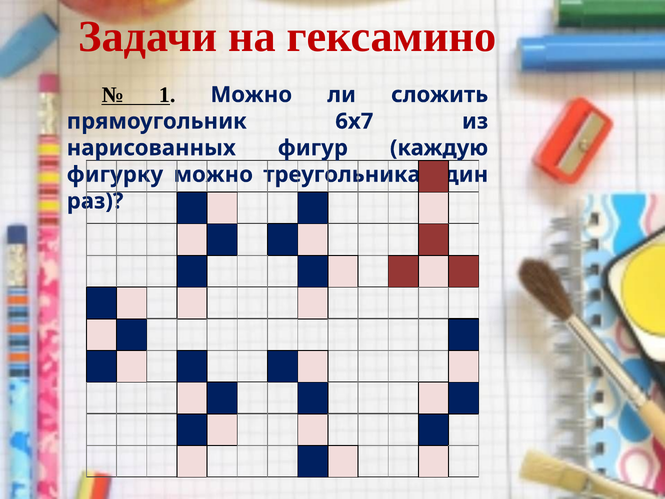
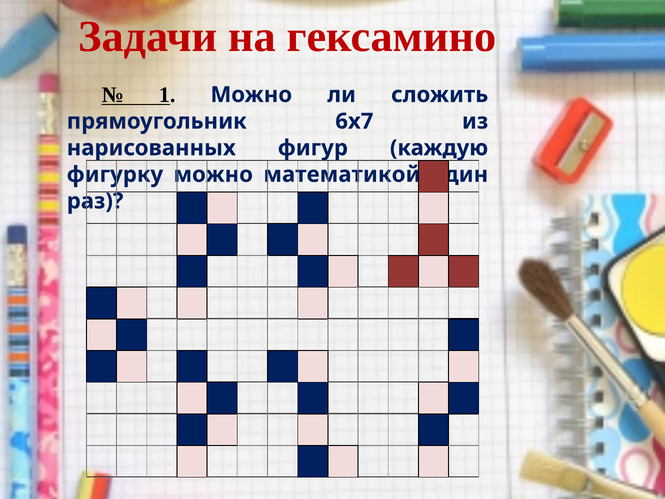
треугольника: треугольника -> математикой
